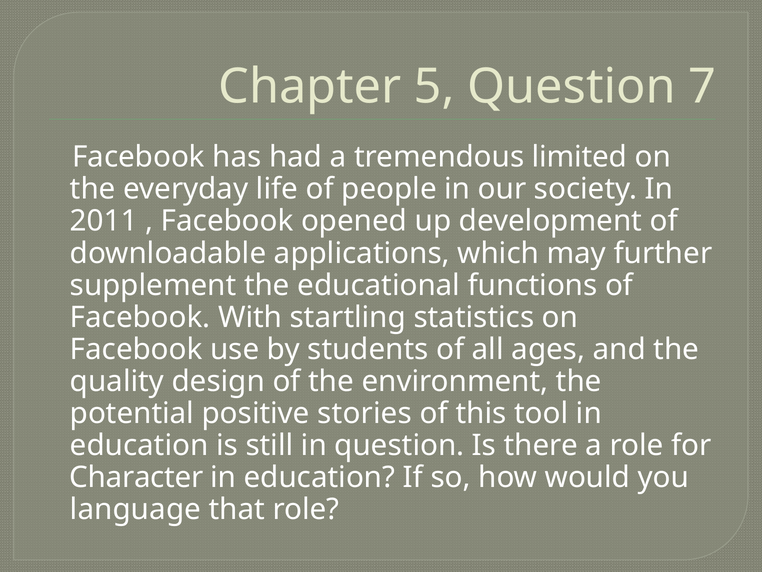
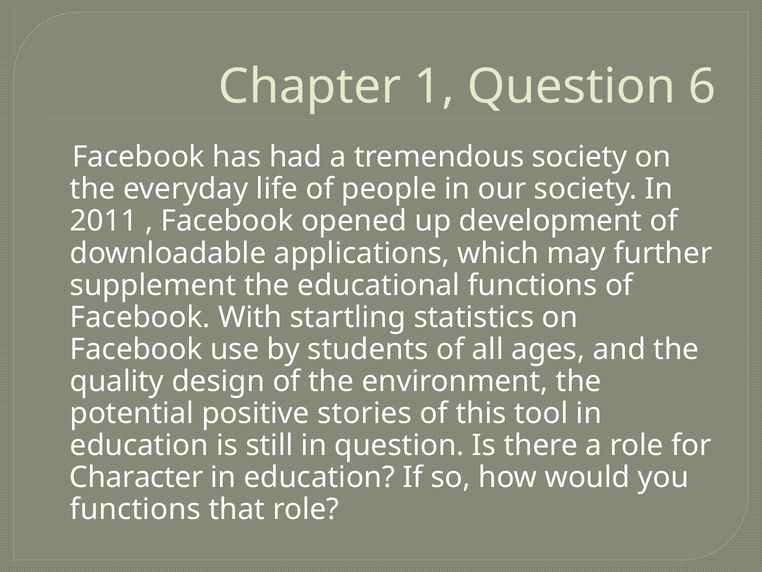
5: 5 -> 1
7: 7 -> 6
tremendous limited: limited -> society
language at (135, 509): language -> functions
